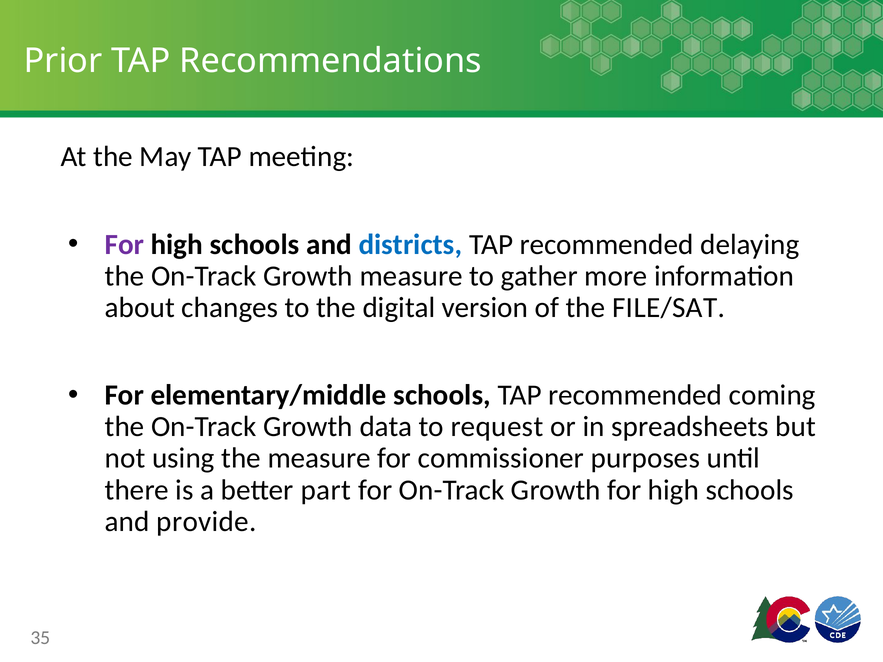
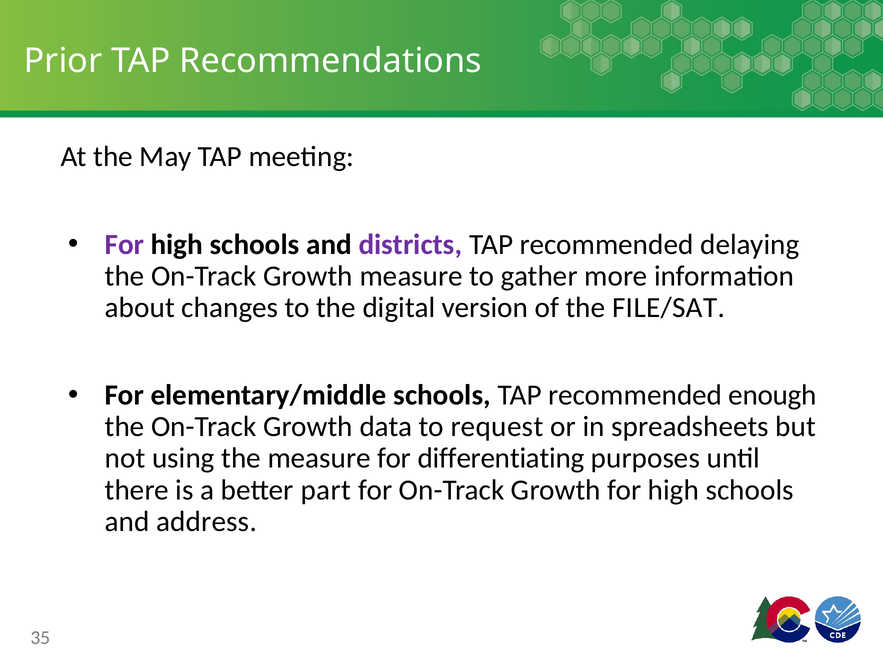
districts colour: blue -> purple
coming: coming -> enough
commissioner: commissioner -> differentiating
provide: provide -> address
